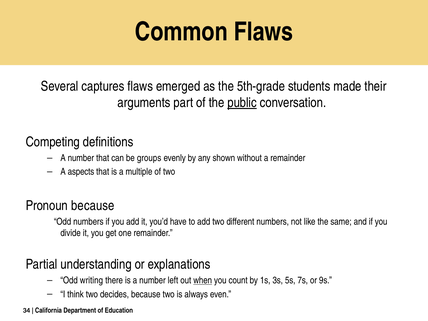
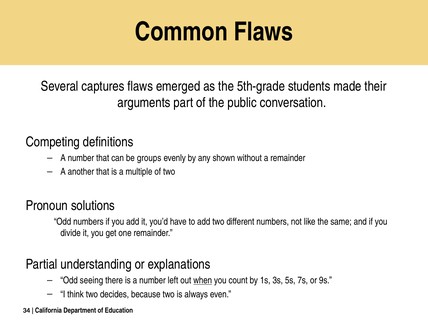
public underline: present -> none
aspects: aspects -> another
Pronoun because: because -> solutions
writing: writing -> seeing
